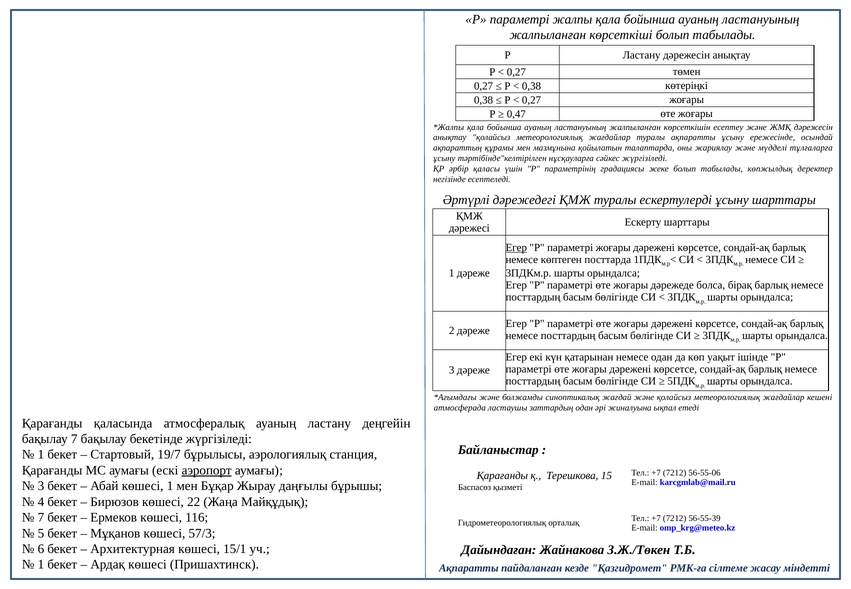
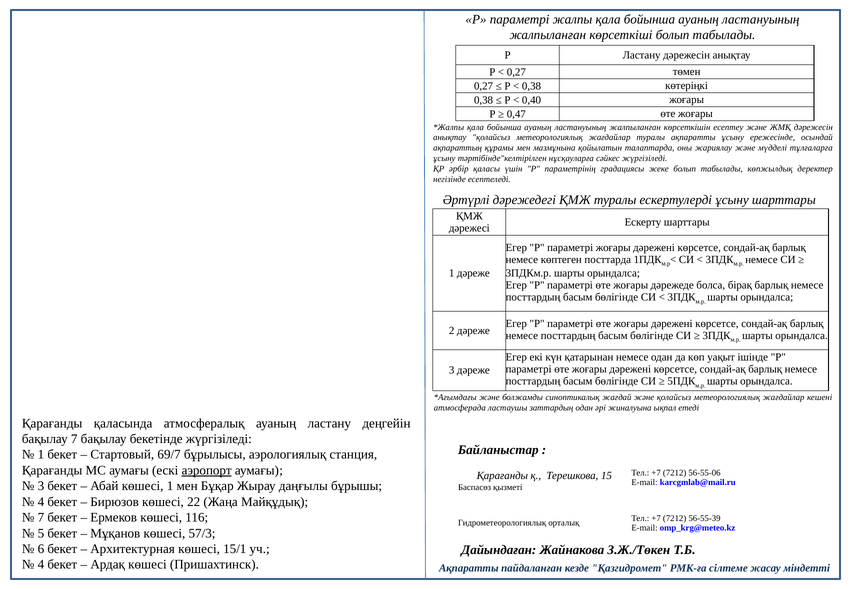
0,27 at (532, 100): 0,27 -> 0,40
Егер at (516, 248) underline: present -> none
19/7: 19/7 -> 69/7
1 at (41, 565): 1 -> 4
